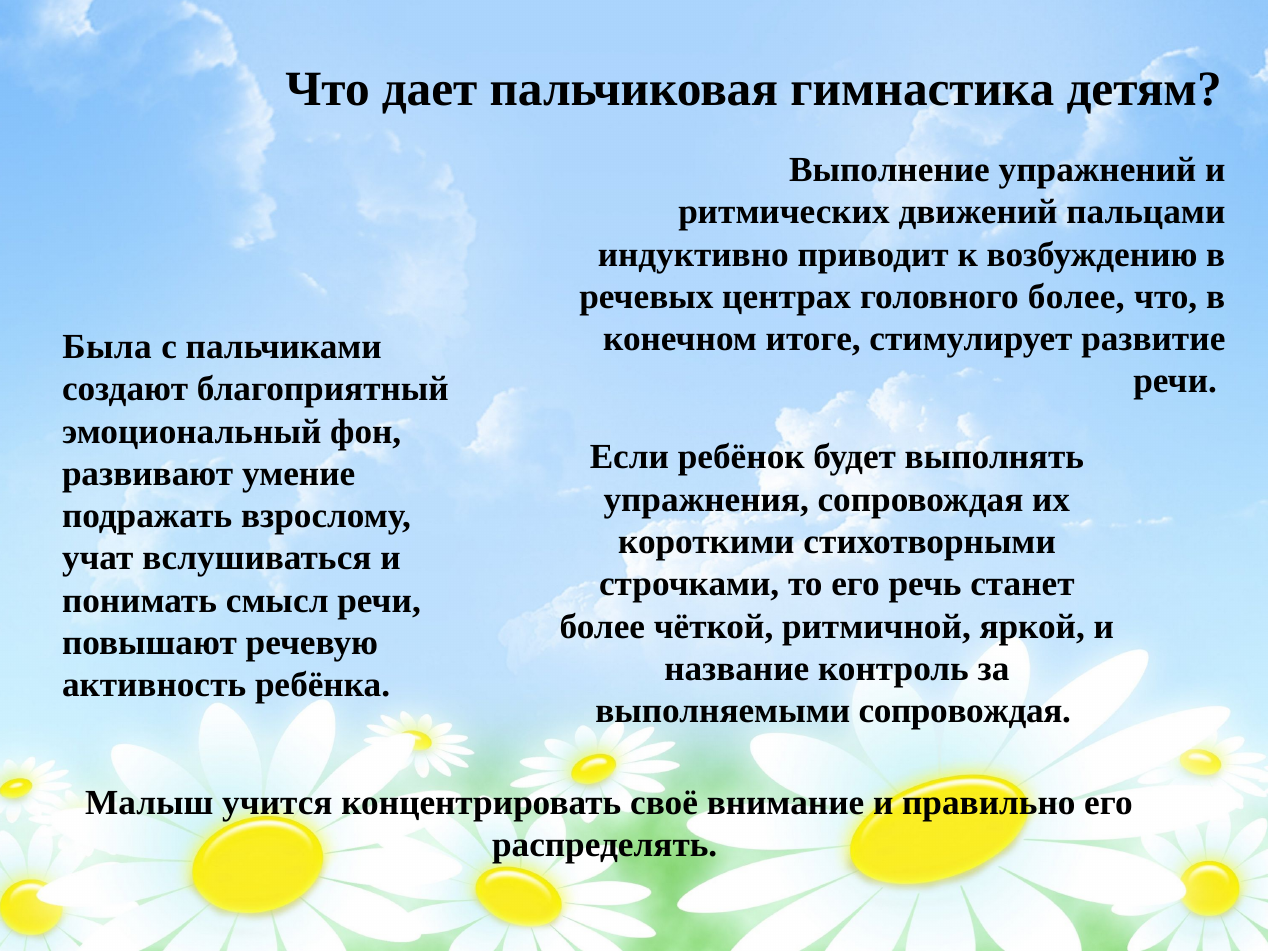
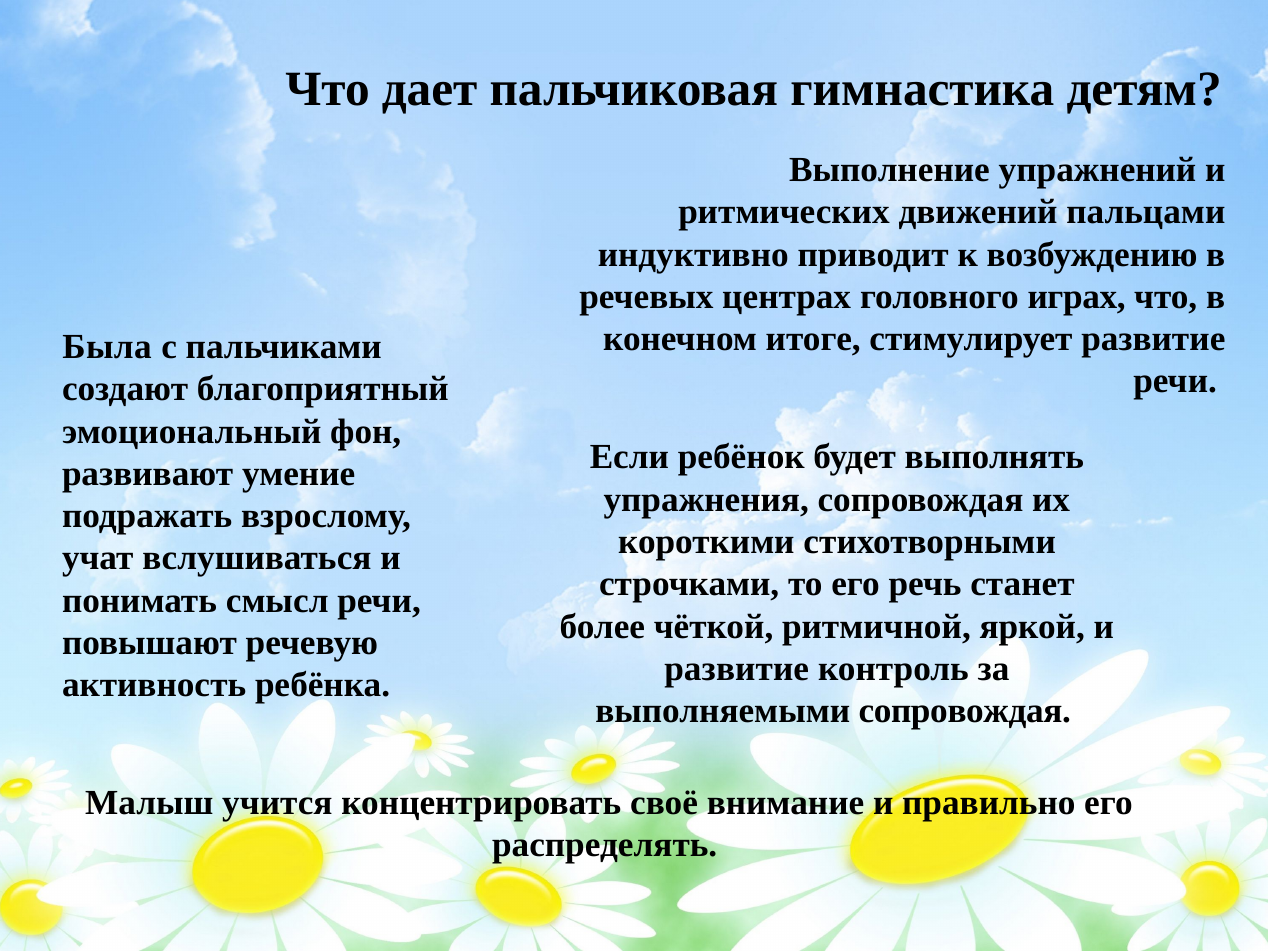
головного более: более -> играх
название at (737, 669): название -> развитие
